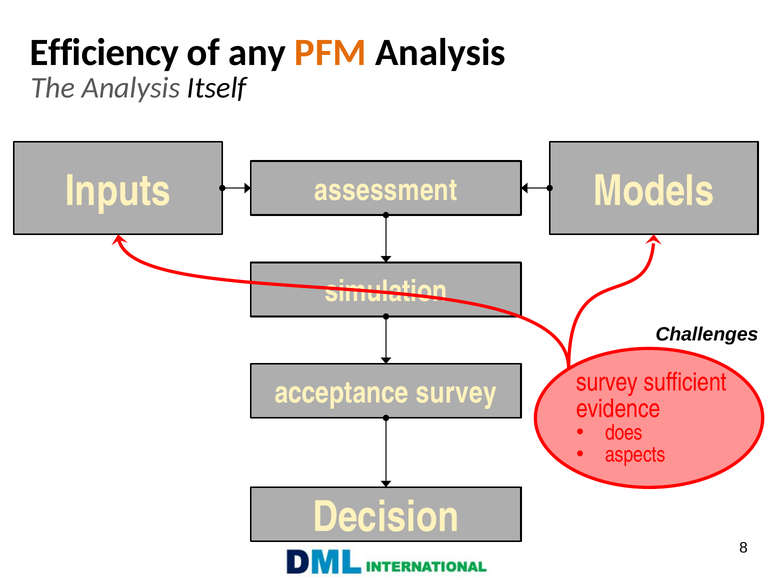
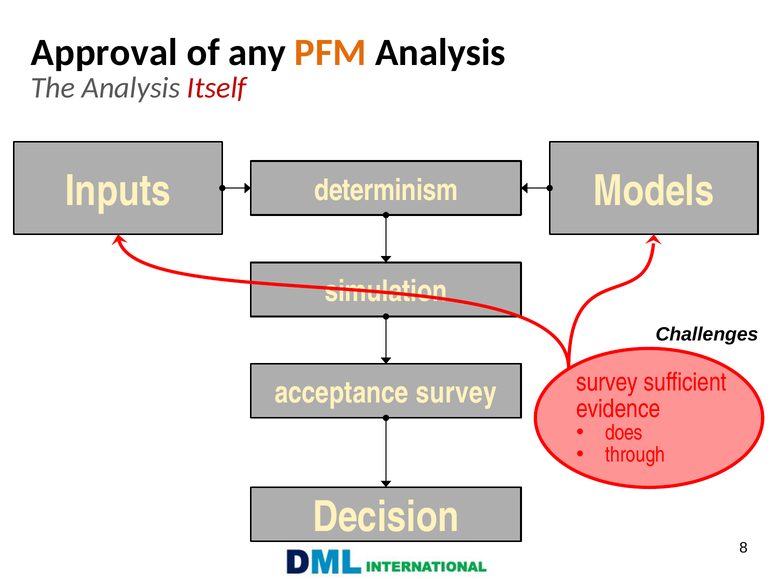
Efficiency: Efficiency -> Approval
Itself colour: black -> red
assessment: assessment -> determinism
aspects: aspects -> through
